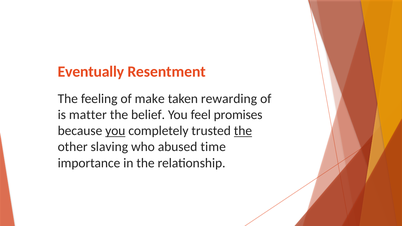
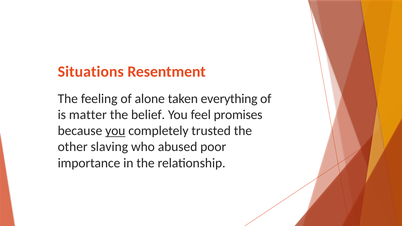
Eventually: Eventually -> Situations
make: make -> alone
rewarding: rewarding -> everything
the at (243, 131) underline: present -> none
time: time -> poor
